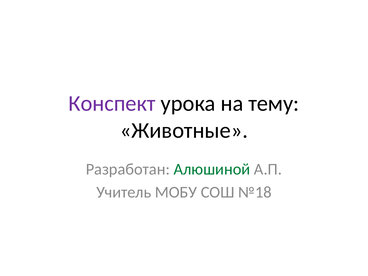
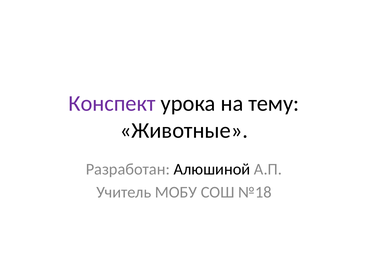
Алюшиной colour: green -> black
